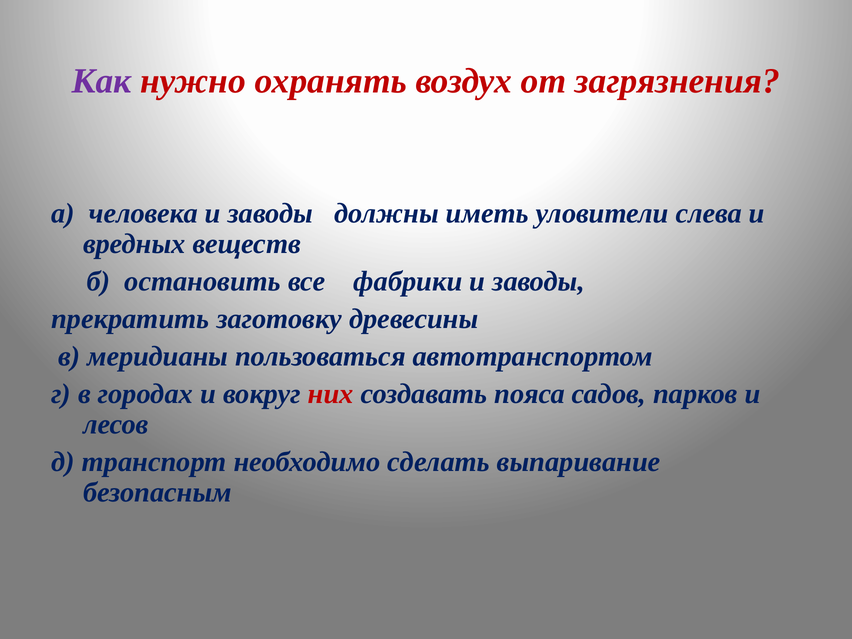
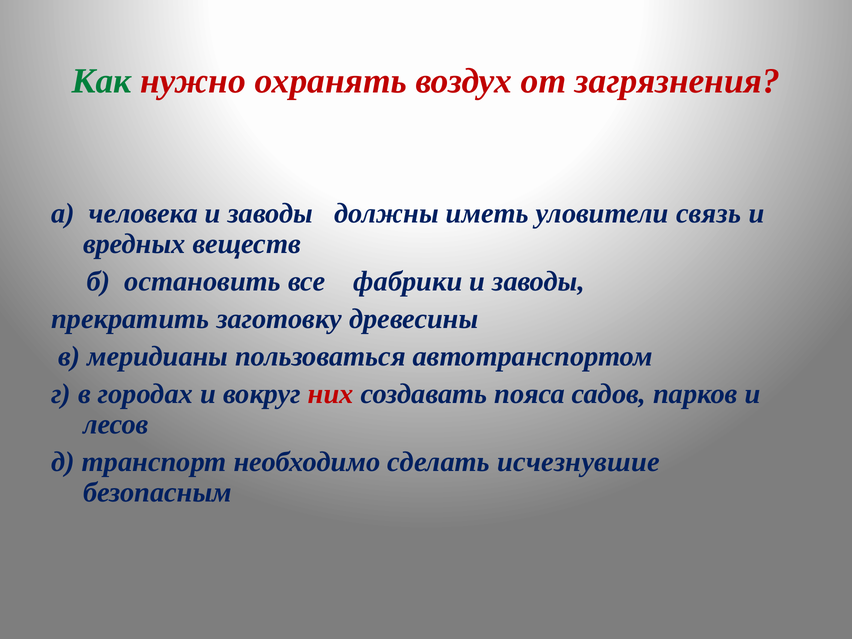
Как colour: purple -> green
слева: слева -> связь
выпаривание: выпаривание -> исчезнувшие
